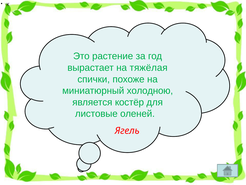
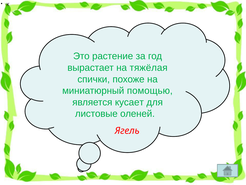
холодною: холодною -> помощью
костёр: костёр -> кусает
